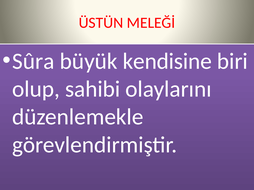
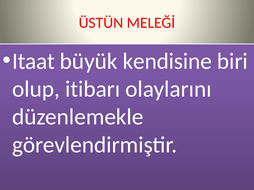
Sûra: Sûra -> Itaat
sahibi: sahibi -> itibarı
